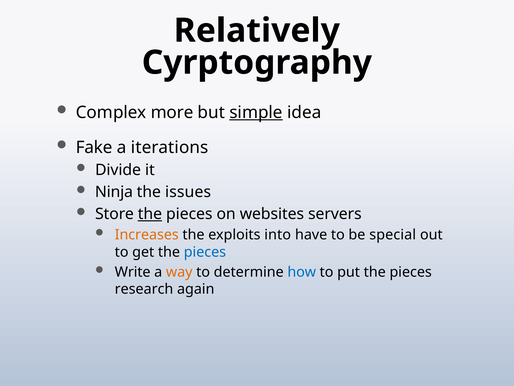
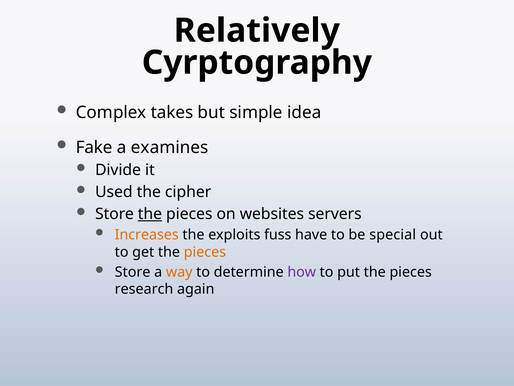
more: more -> takes
simple underline: present -> none
iterations: iterations -> examines
Ninja: Ninja -> Used
issues: issues -> cipher
into: into -> fuss
pieces at (205, 252) colour: blue -> orange
Write at (133, 272): Write -> Store
how colour: blue -> purple
